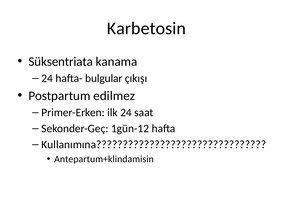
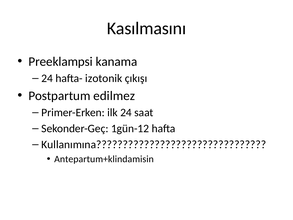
Karbetosin: Karbetosin -> Kasılmasını
Süksentriata: Süksentriata -> Preeklampsi
bulgular: bulgular -> izotonik
